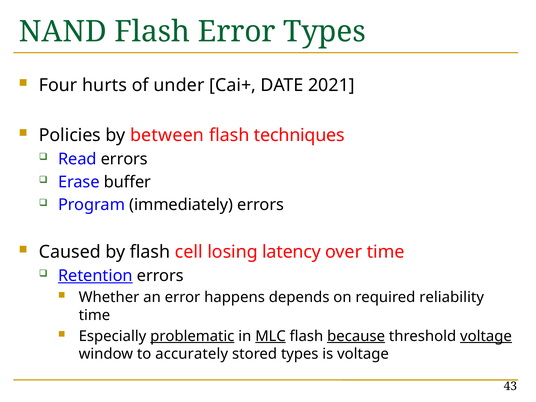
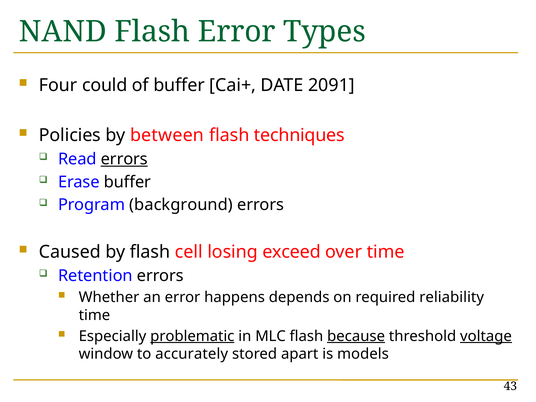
hurts: hurts -> could
of under: under -> buffer
2021: 2021 -> 2091
errors at (124, 159) underline: none -> present
immediately: immediately -> background
latency: latency -> exceed
Retention underline: present -> none
MLC underline: present -> none
stored types: types -> apart
is voltage: voltage -> models
